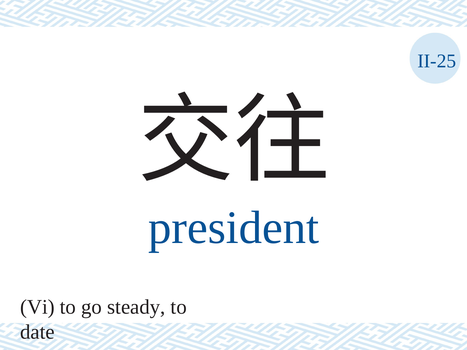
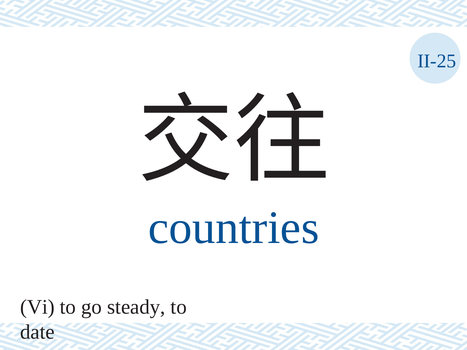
president: president -> countries
